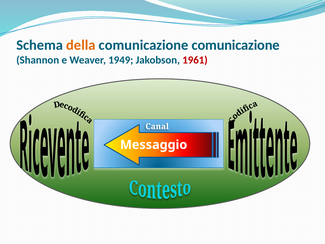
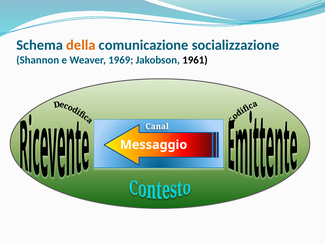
comunicazione comunicazione: comunicazione -> socializzazione
1949: 1949 -> 1969
1961 colour: red -> black
